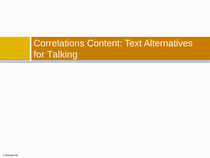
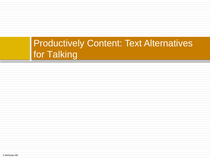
Correlations: Correlations -> Productively
